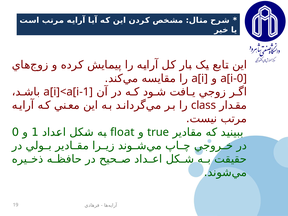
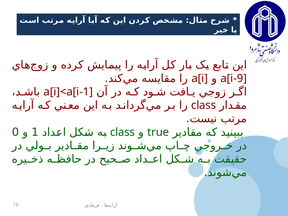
a[i-0: a[i-0 -> a[i-9
float at (122, 132): float -> class
